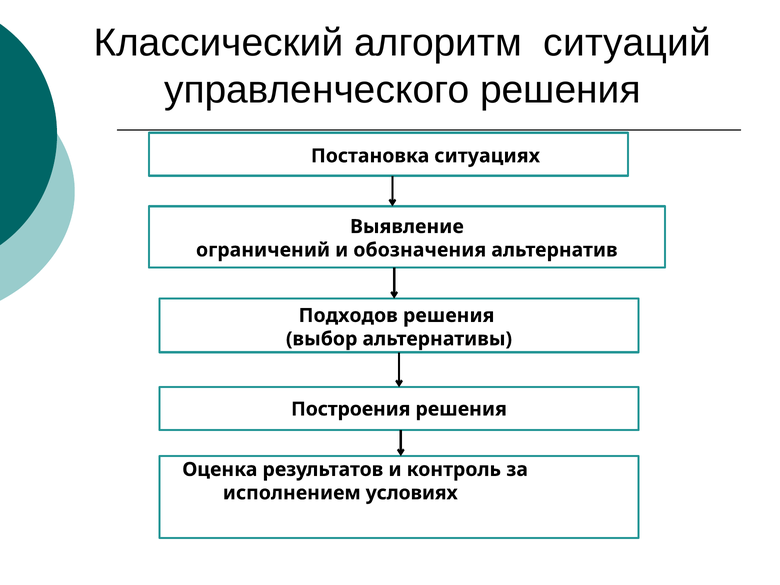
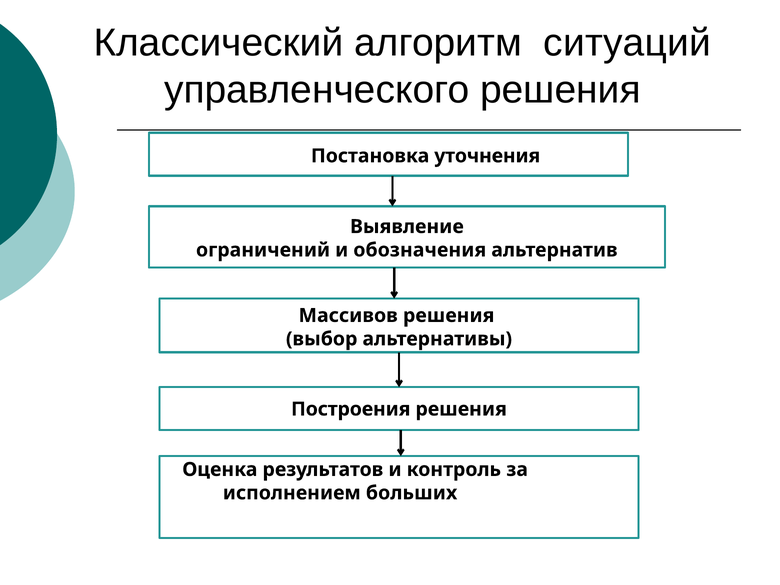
ситуациях: ситуациях -> уточнения
Подходов: Подходов -> Массивов
условиях: условиях -> больших
